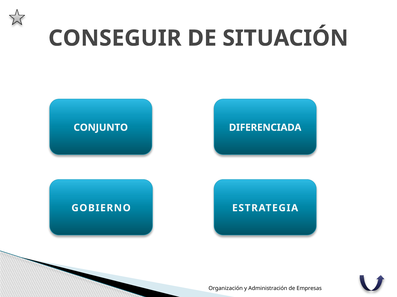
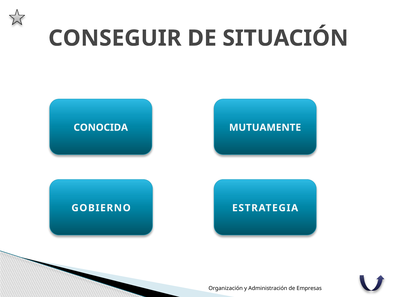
CONJUNTO: CONJUNTO -> CONOCIDA
DIFERENCIADA: DIFERENCIADA -> MUTUAMENTE
